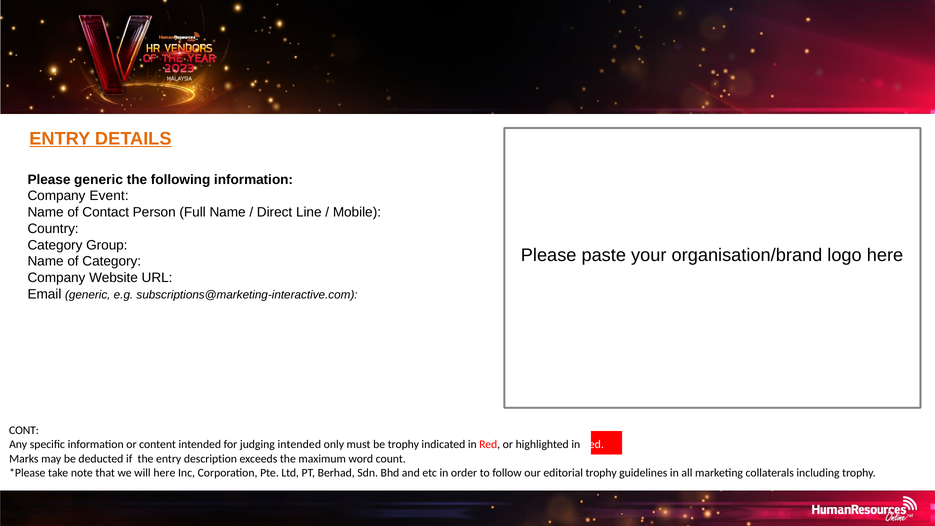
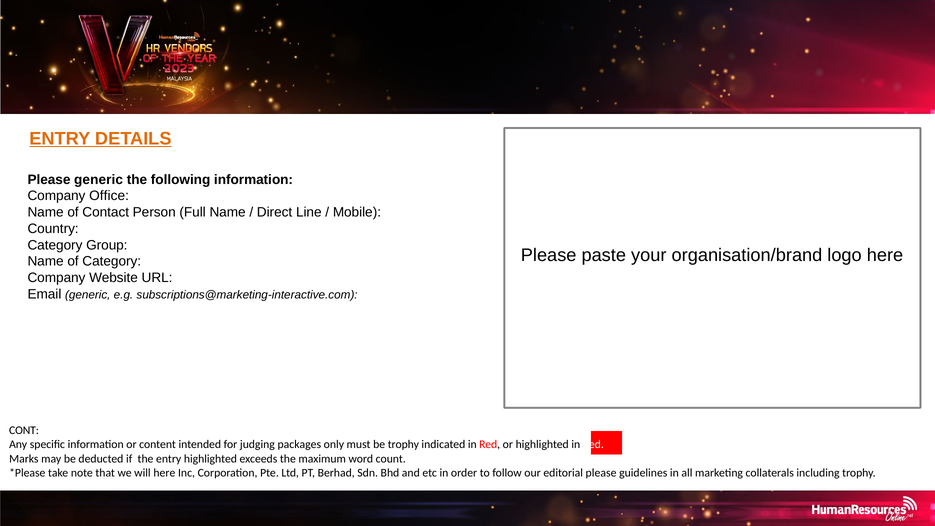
Event: Event -> Office
judging intended: intended -> packages
entry description: description -> highlighted
editorial trophy: trophy -> please
